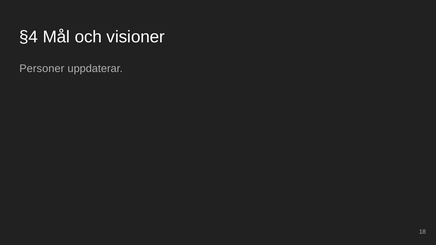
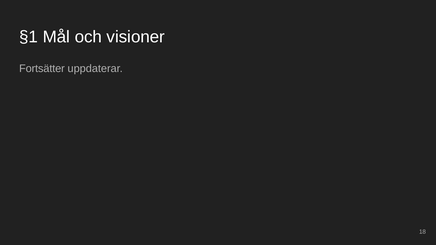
§4: §4 -> §1
Personer: Personer -> Fortsätter
